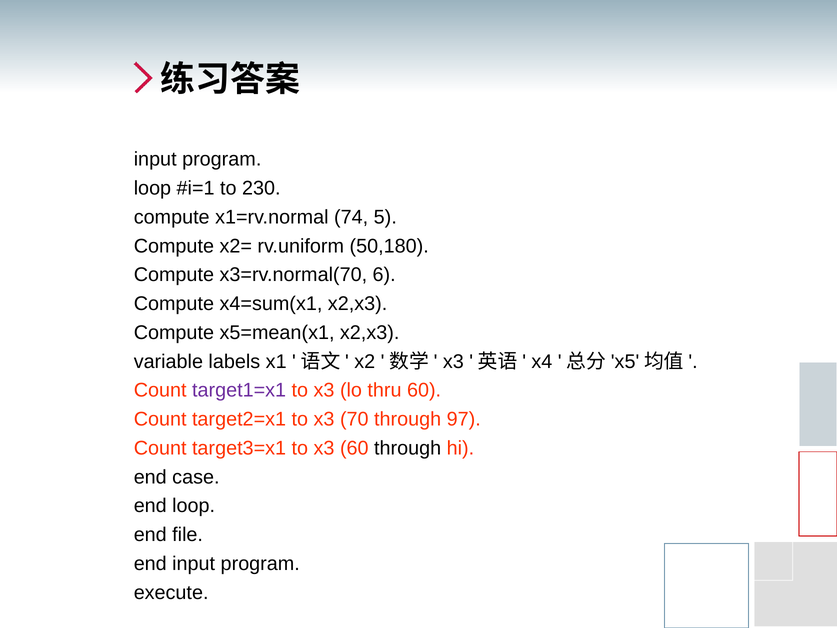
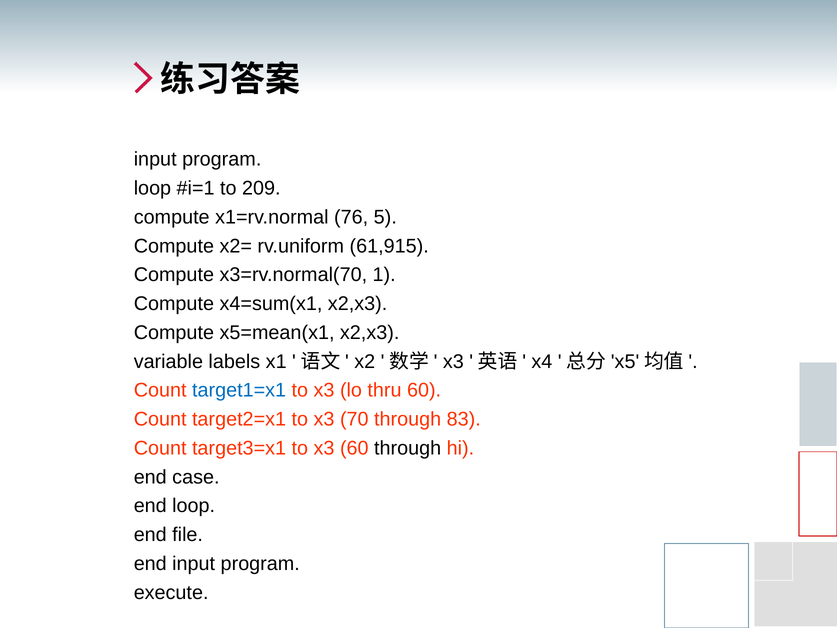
230: 230 -> 209
74: 74 -> 76
50,180: 50,180 -> 61,915
6: 6 -> 1
target1=x1 colour: purple -> blue
97: 97 -> 83
